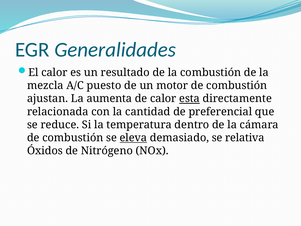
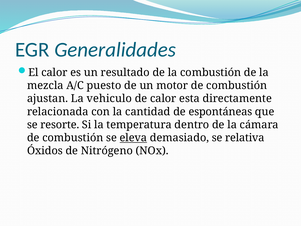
aumenta: aumenta -> vehiculo
esta underline: present -> none
preferencial: preferencial -> espontáneas
reduce: reduce -> resorte
